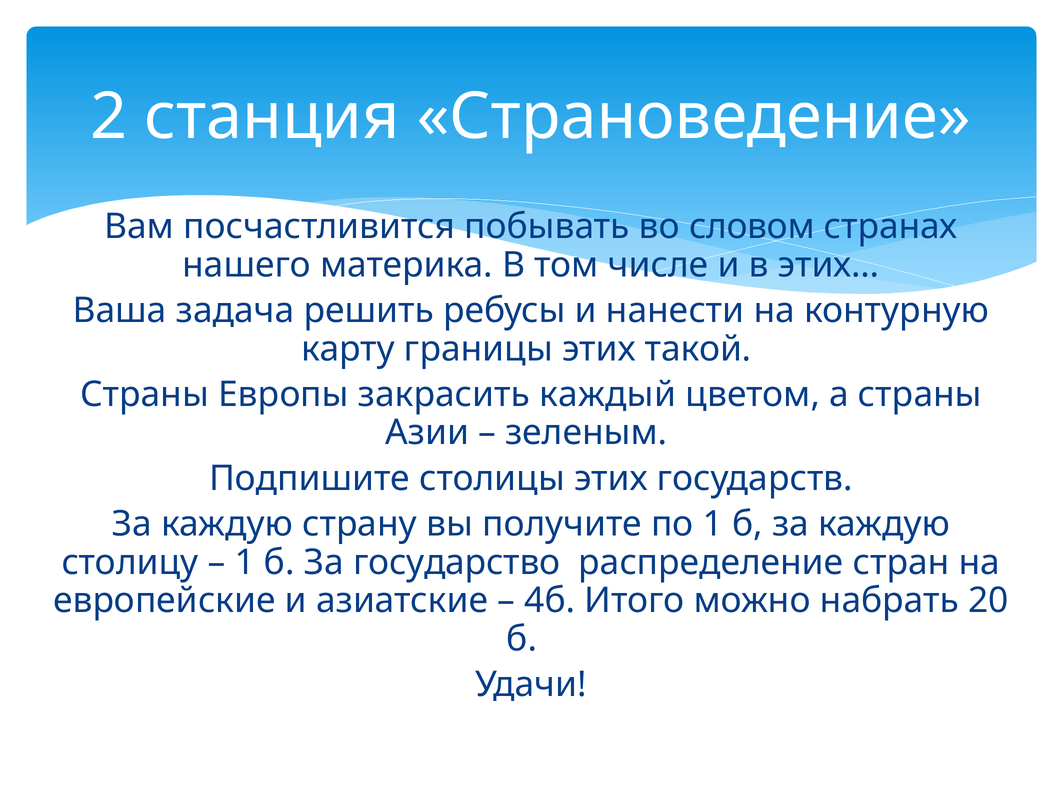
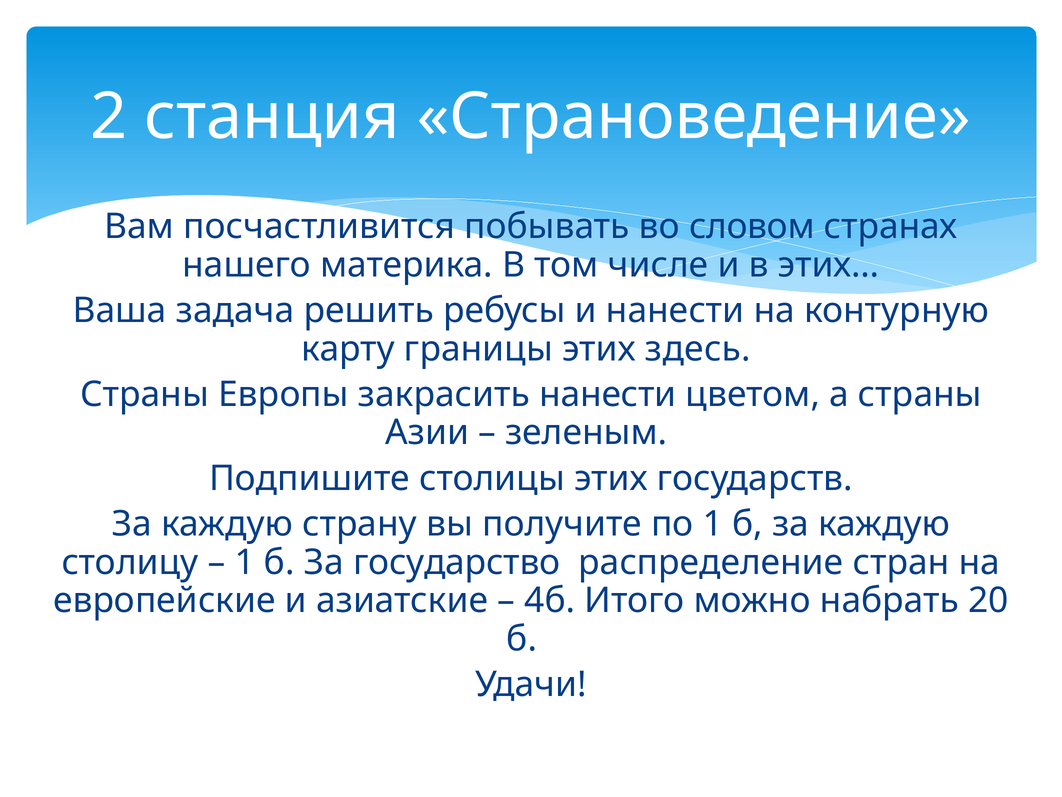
такой: такой -> здесь
закрасить каждый: каждый -> нанести
